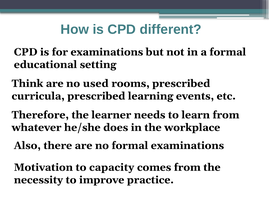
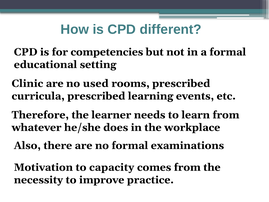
for examinations: examinations -> competencies
Think: Think -> Clinic
